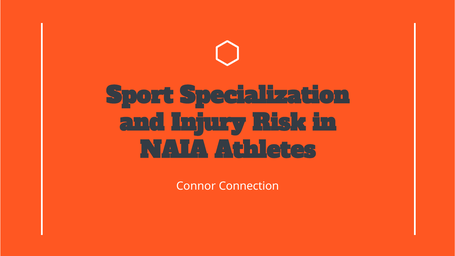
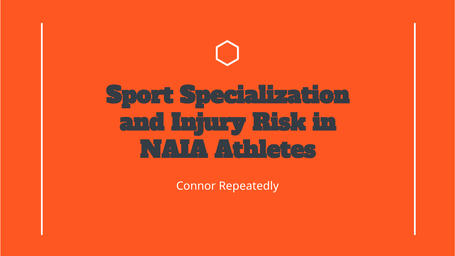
Connection: Connection -> Repeatedly
